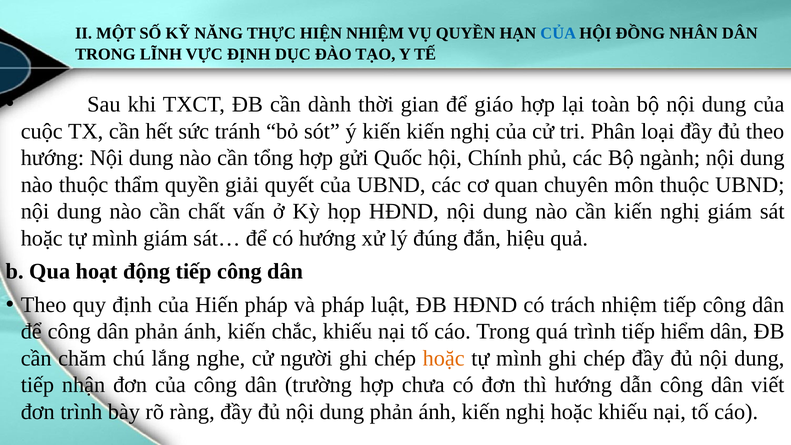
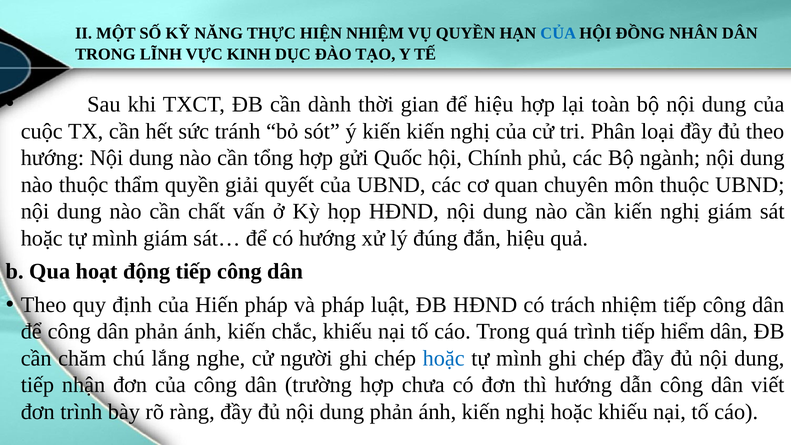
VỰC ĐỊNH: ĐỊNH -> KINH
để giáo: giáo -> hiệu
hoặc at (444, 358) colour: orange -> blue
